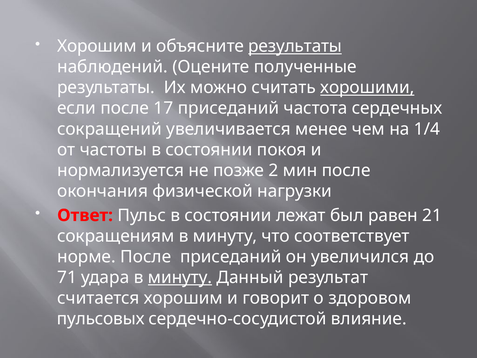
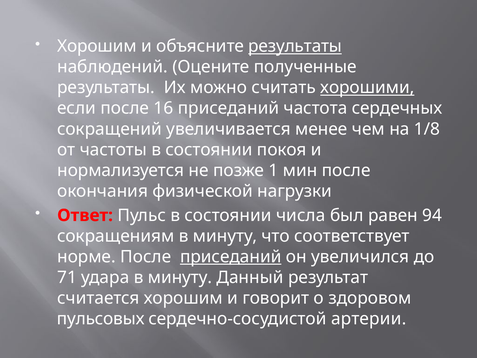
17: 17 -> 16
1/4: 1/4 -> 1/8
2: 2 -> 1
лежат: лежат -> числа
21: 21 -> 94
приседаний at (231, 257) underline: none -> present
минуту at (180, 277) underline: present -> none
влияние: влияние -> артерии
